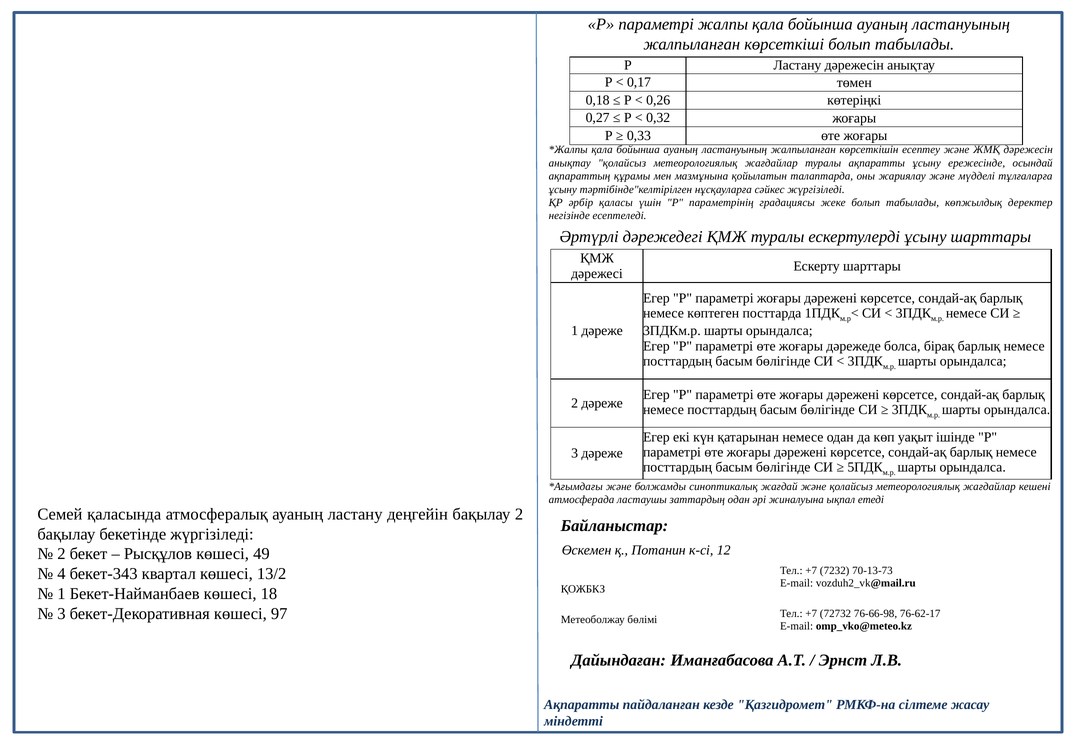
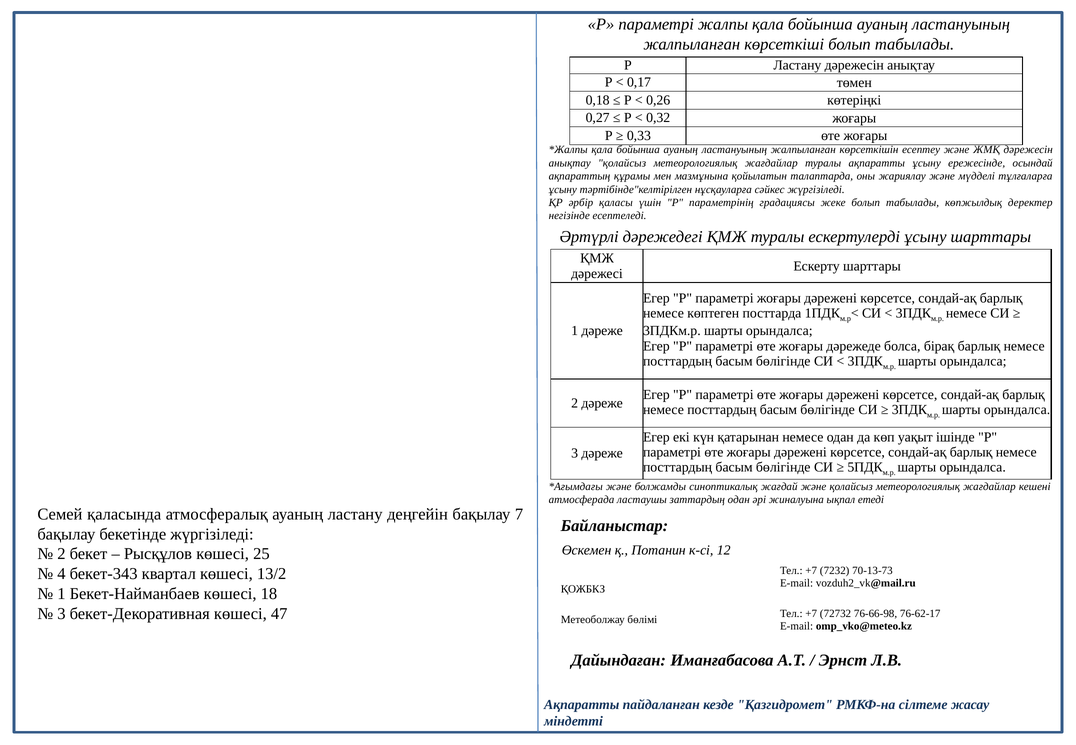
бақылау 2: 2 -> 7
49: 49 -> 25
97: 97 -> 47
